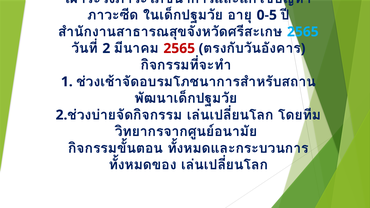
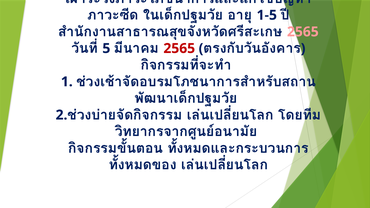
0-5: 0-5 -> 1-5
2565 at (303, 32) colour: light blue -> pink
2 at (106, 48): 2 -> 5
